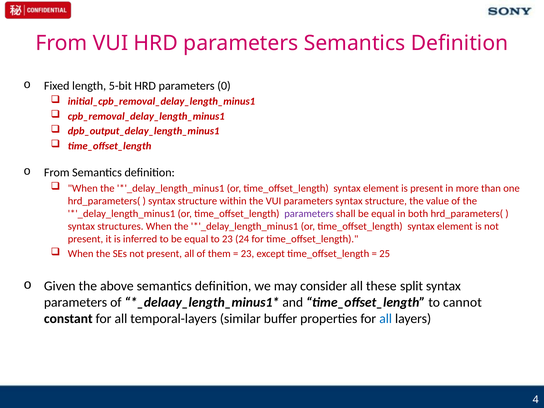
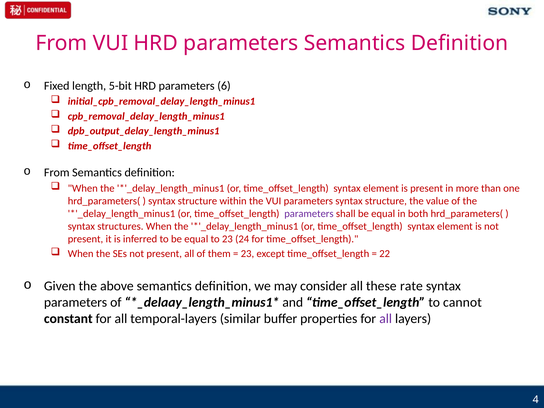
0: 0 -> 6
25: 25 -> 22
split: split -> rate
all at (386, 319) colour: blue -> purple
